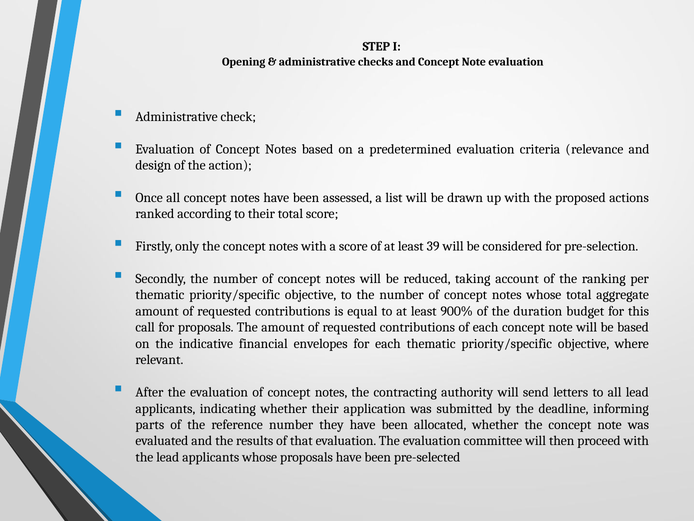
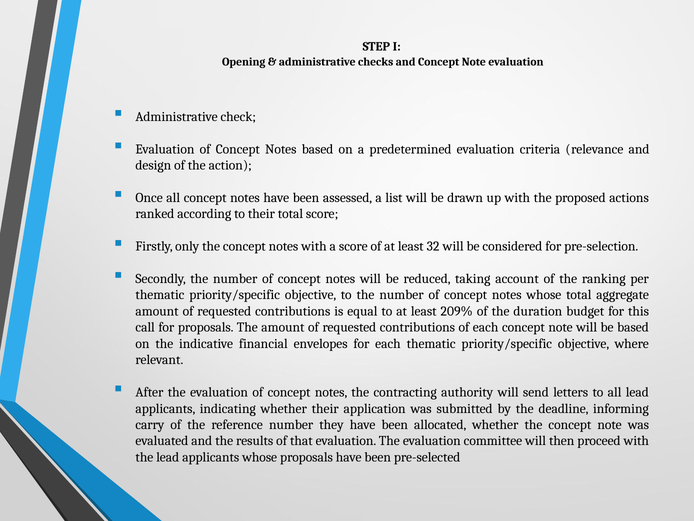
39: 39 -> 32
900%: 900% -> 209%
parts: parts -> carry
